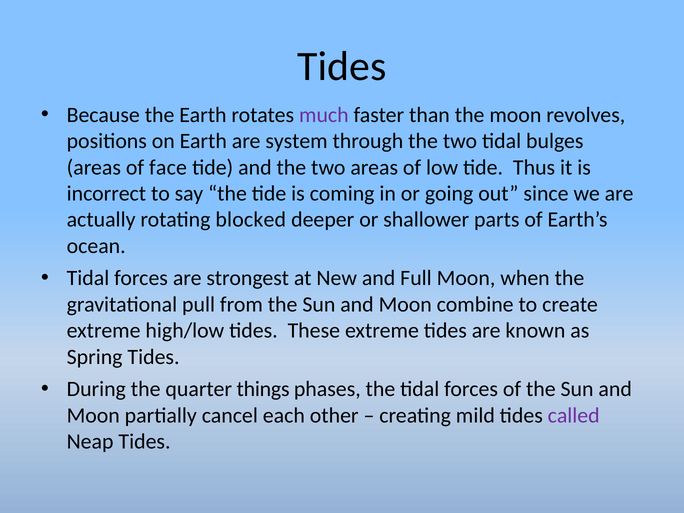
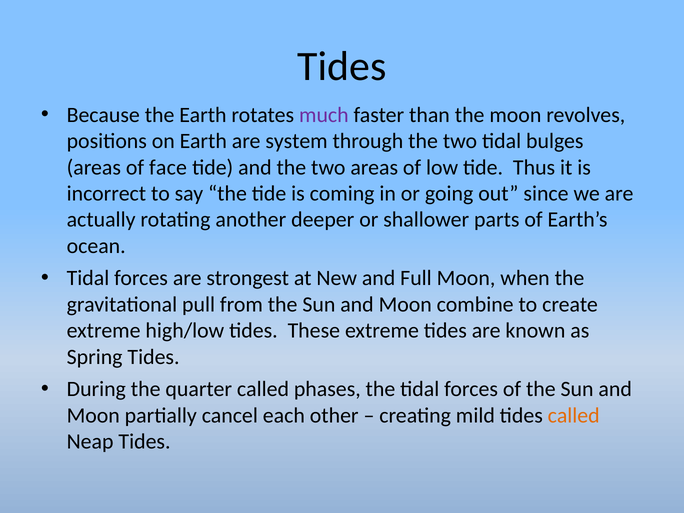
blocked: blocked -> another
quarter things: things -> called
called at (574, 415) colour: purple -> orange
